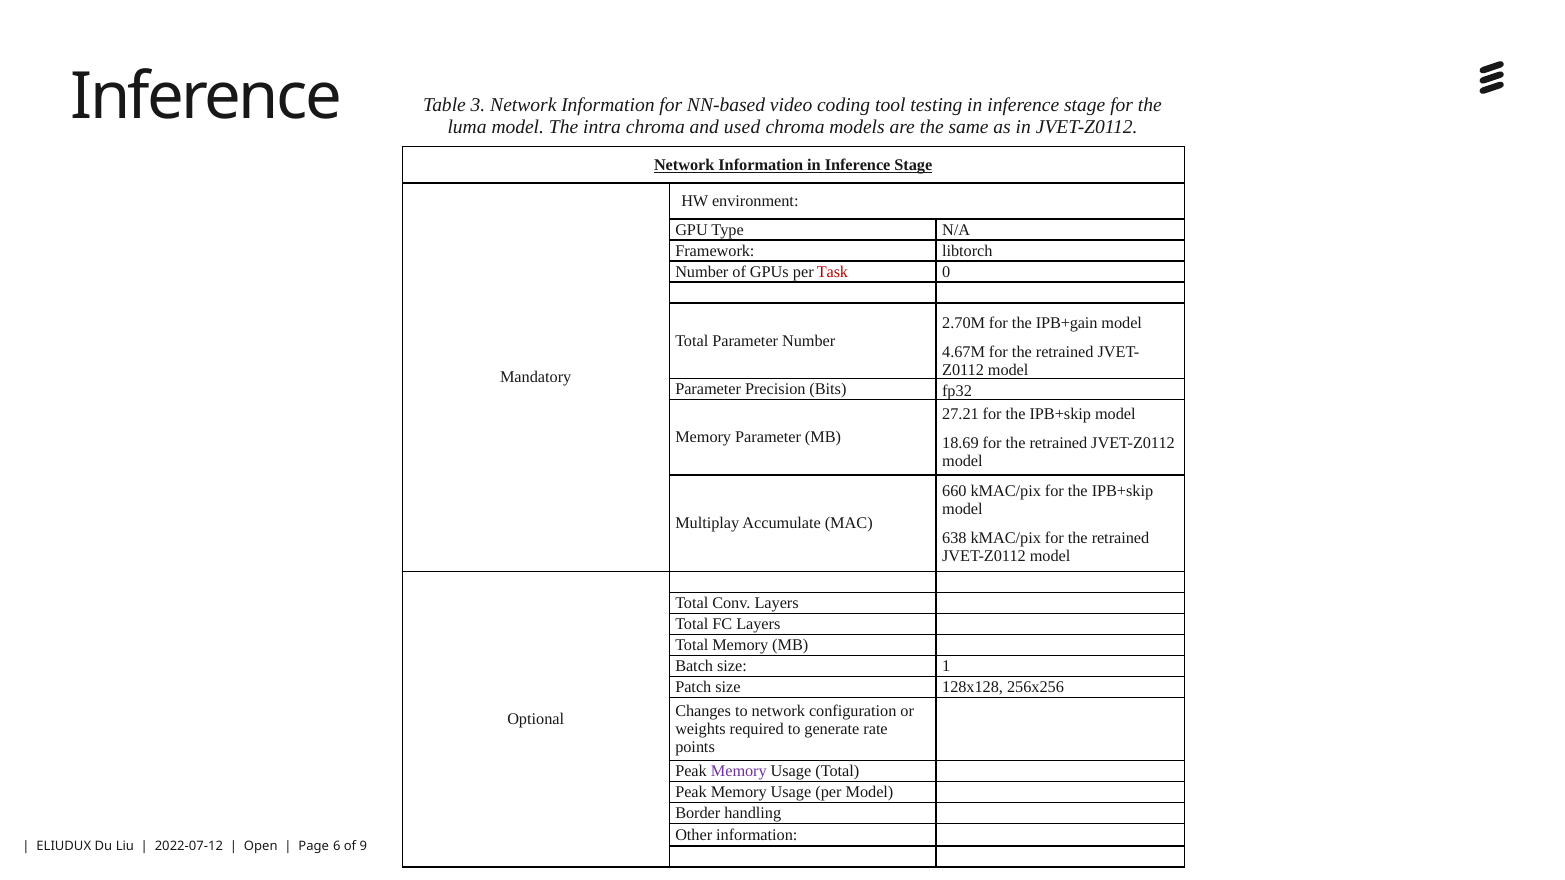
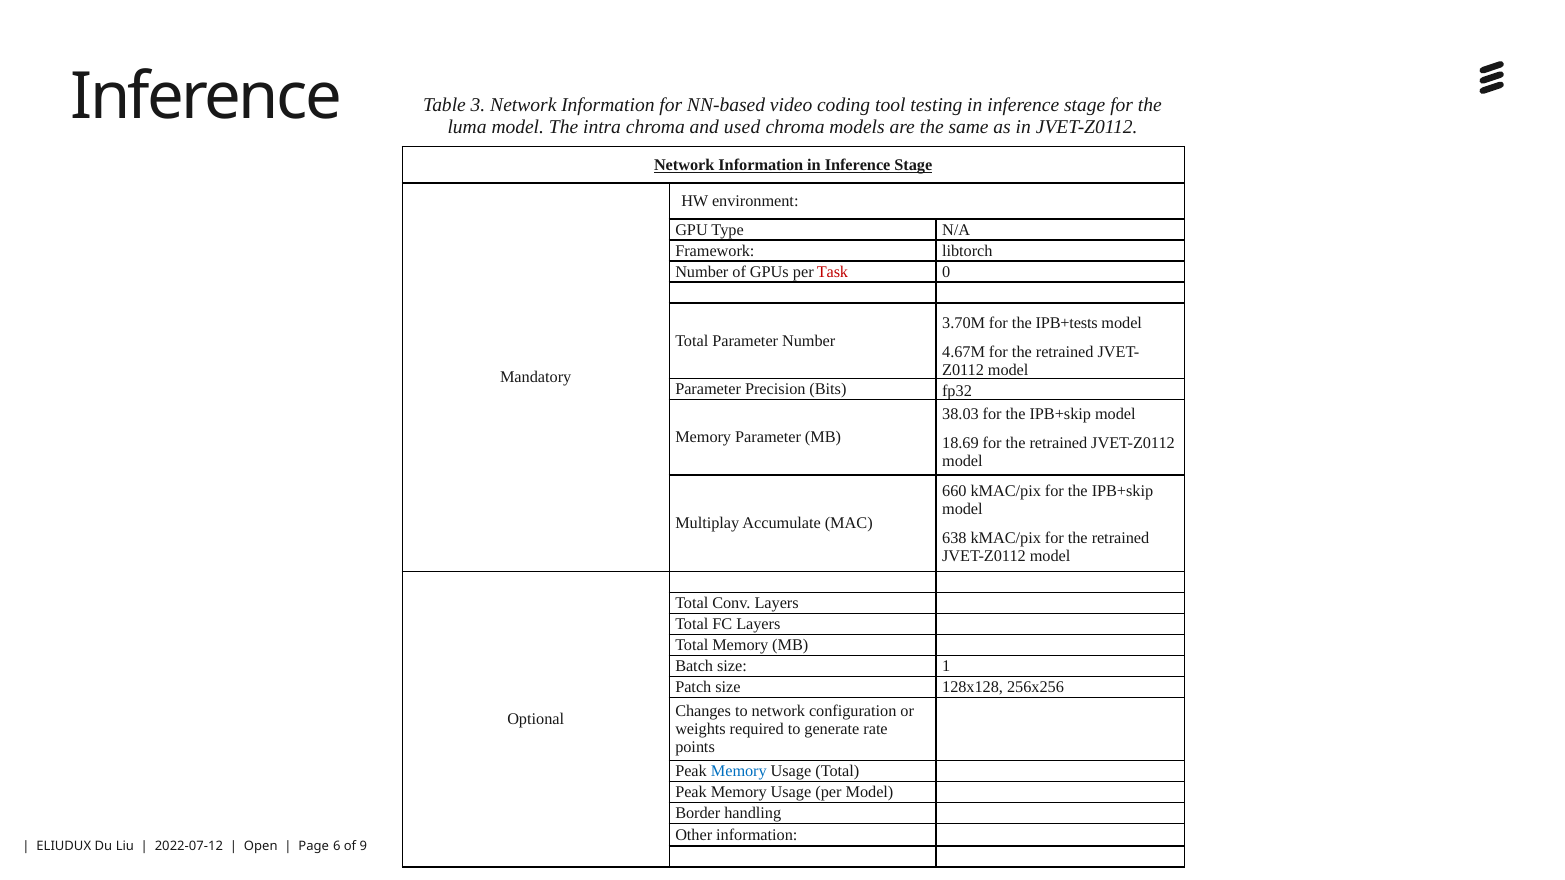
2.70M: 2.70M -> 3.70M
IPB+gain: IPB+gain -> IPB+tests
27.21: 27.21 -> 38.03
Memory at (739, 772) colour: purple -> blue
